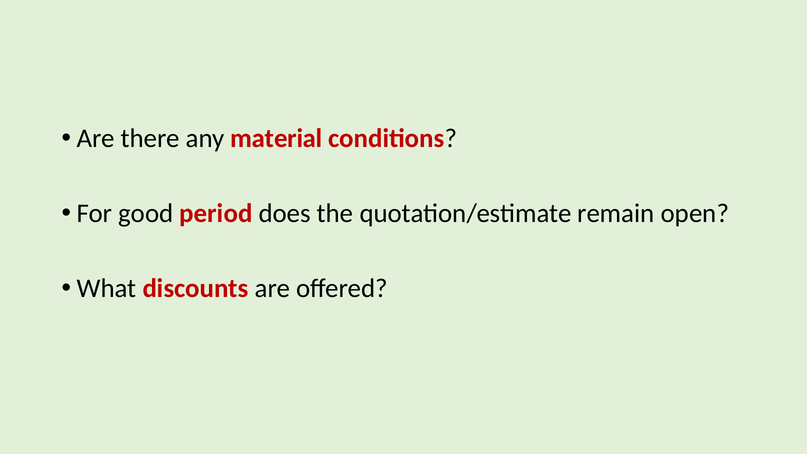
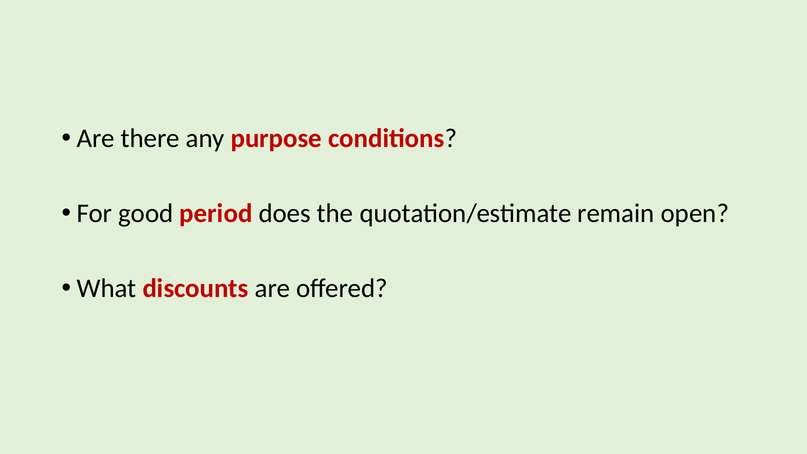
material: material -> purpose
